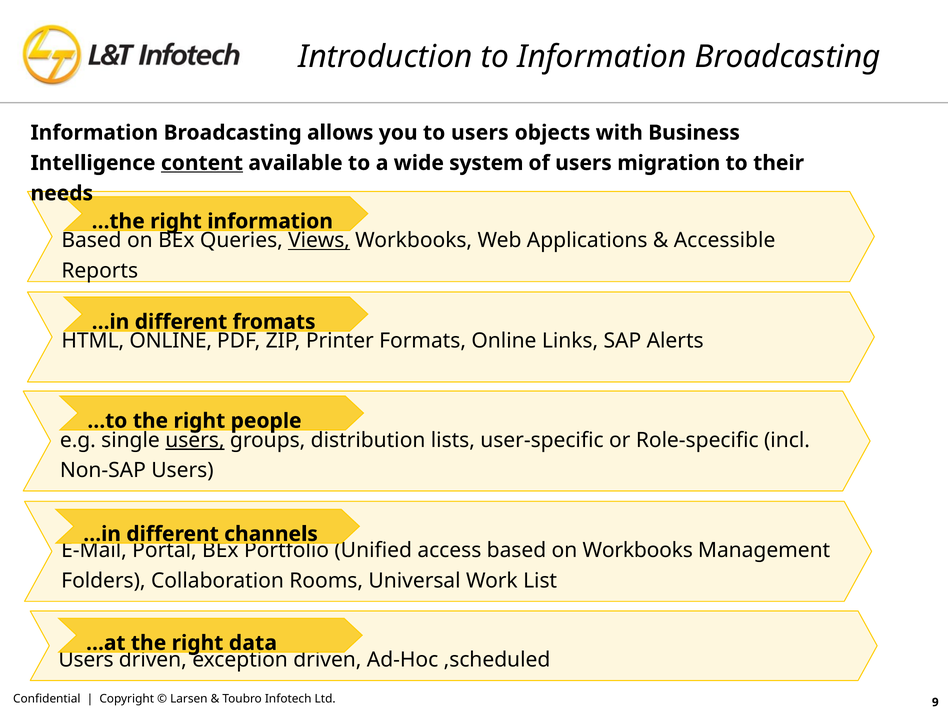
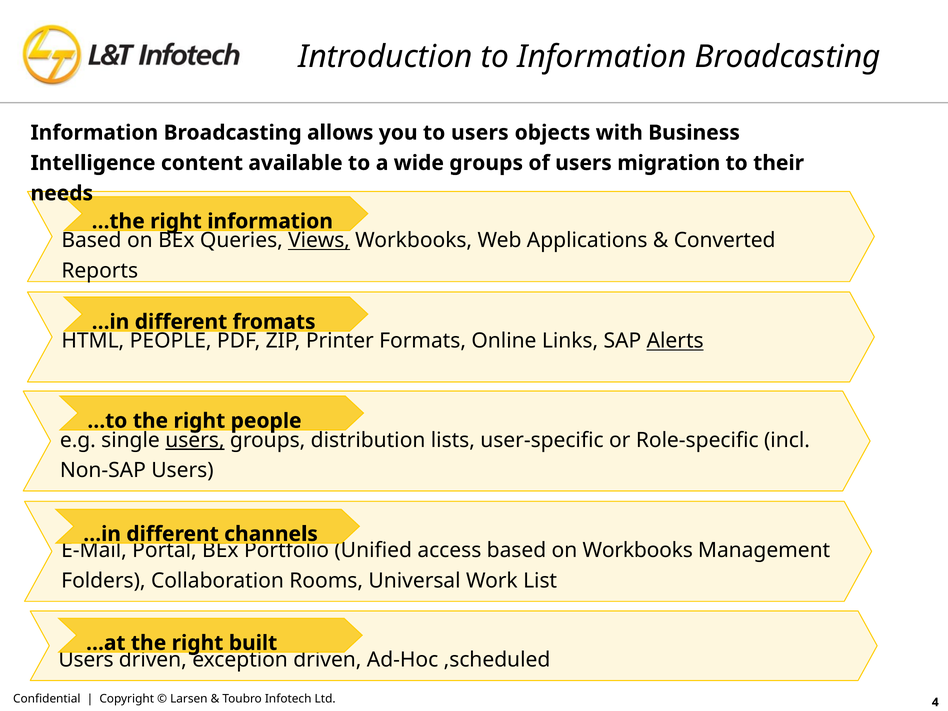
content underline: present -> none
wide system: system -> groups
Accessible: Accessible -> Converted
HTML ONLINE: ONLINE -> PEOPLE
Alerts underline: none -> present
data: data -> built
9: 9 -> 4
